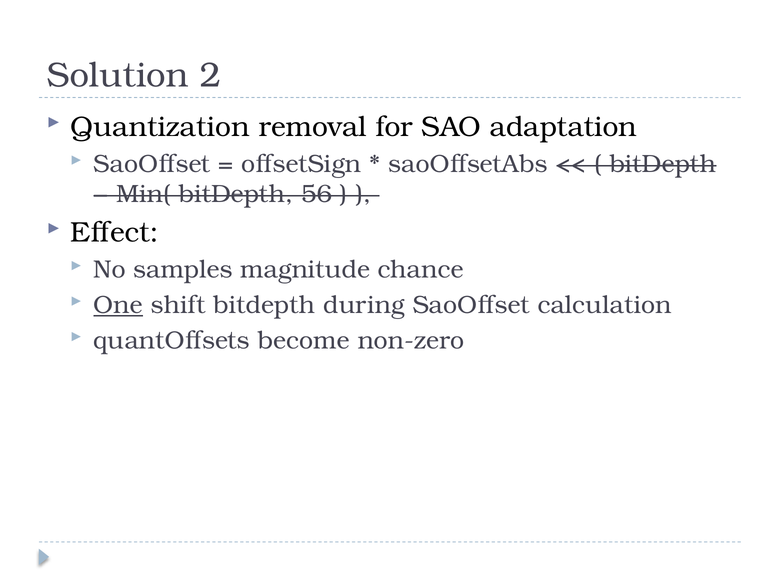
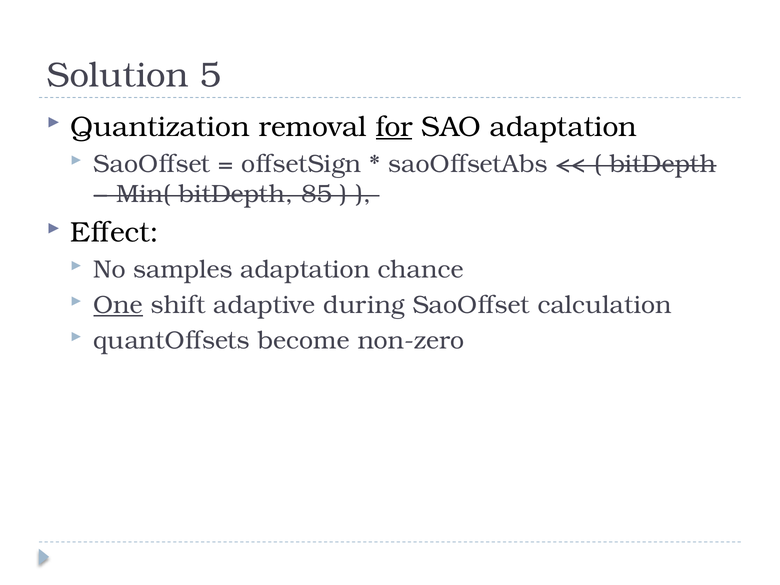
2: 2 -> 5
for underline: none -> present
56: 56 -> 85
samples magnitude: magnitude -> adaptation
shift bitdepth: bitdepth -> adaptive
